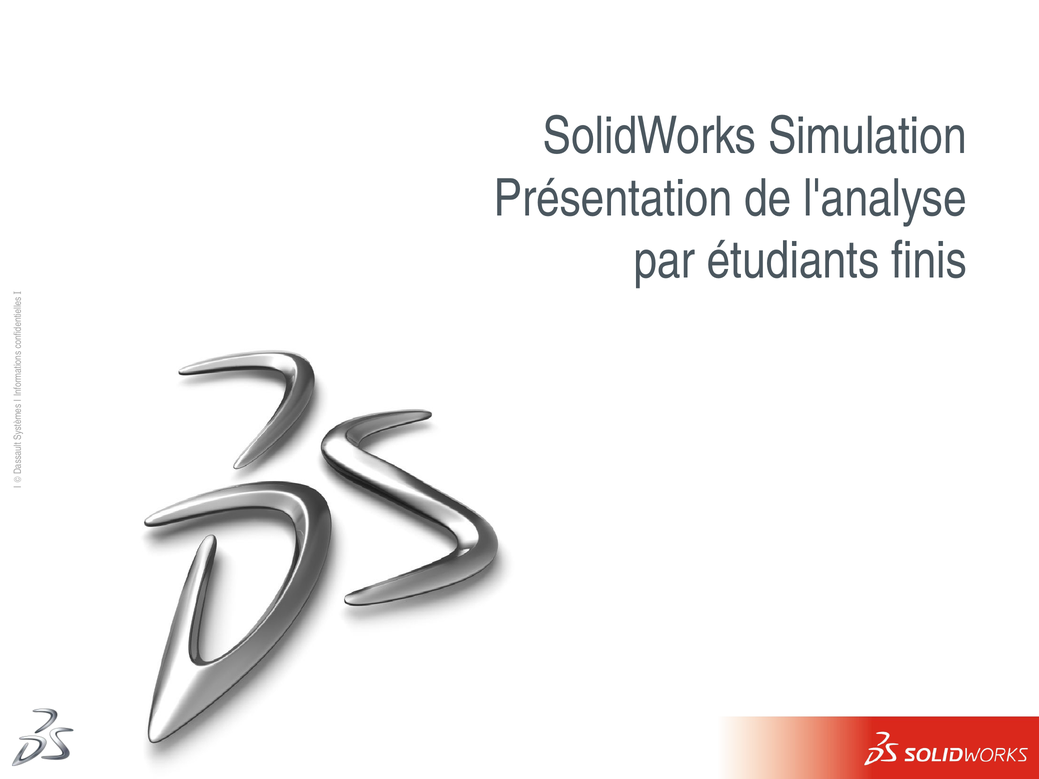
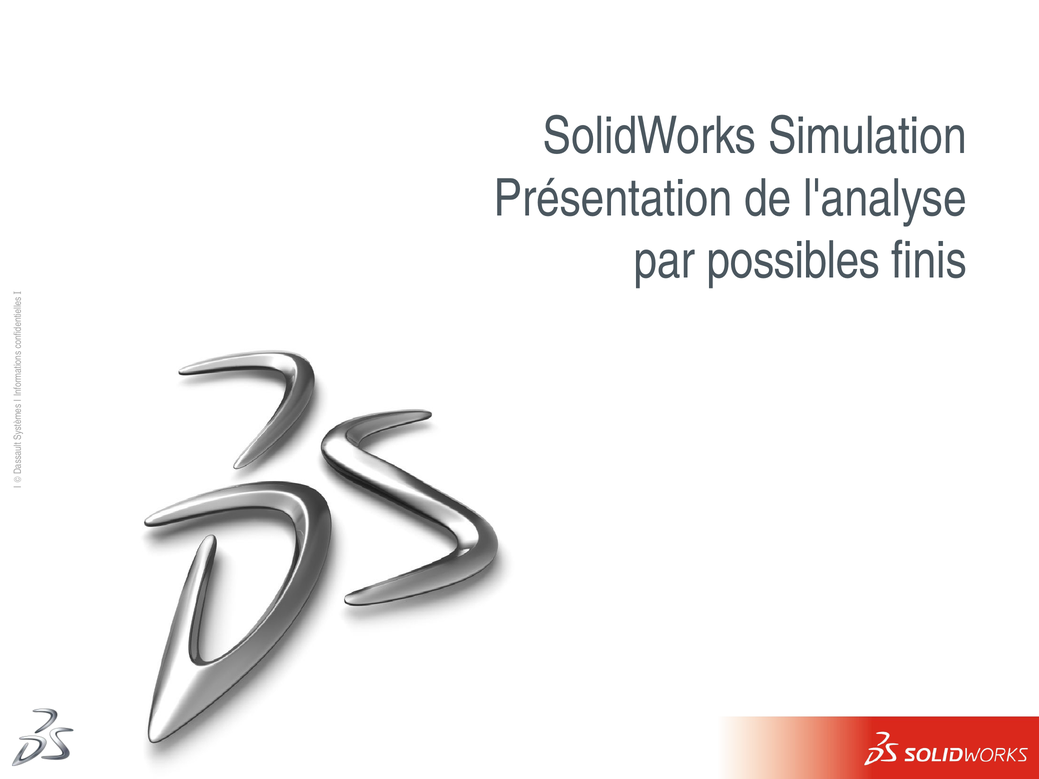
étudiants: étudiants -> possibles
